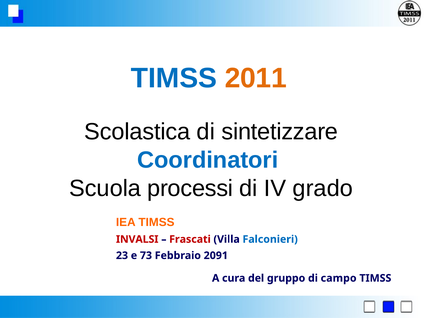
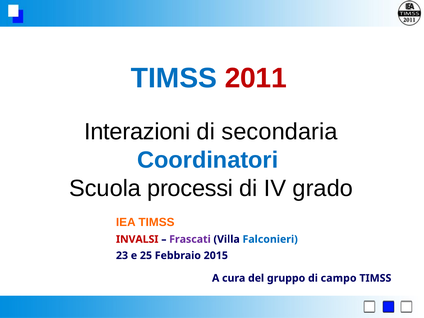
2011 colour: orange -> red
Scolastica: Scolastica -> Interazioni
sintetizzare: sintetizzare -> secondaria
Frascati colour: red -> purple
73: 73 -> 25
2091: 2091 -> 2015
